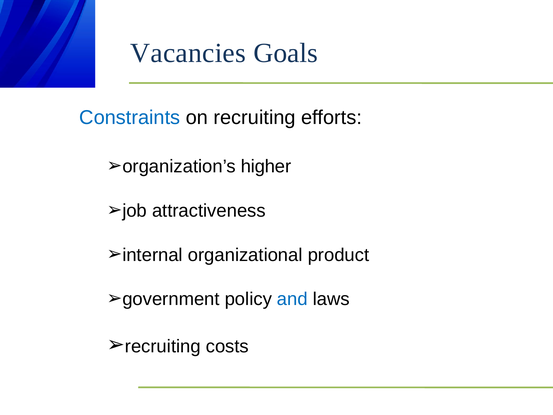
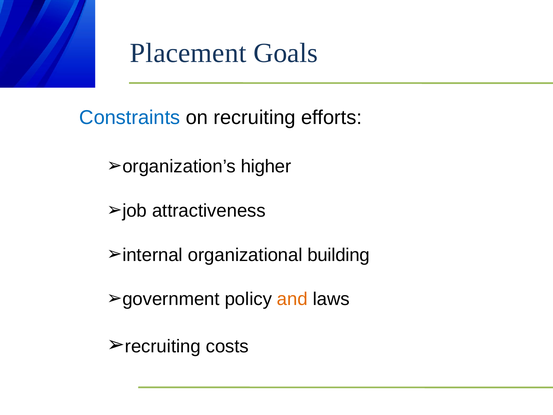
Vacancies: Vacancies -> Placement
product: product -> building
and colour: blue -> orange
